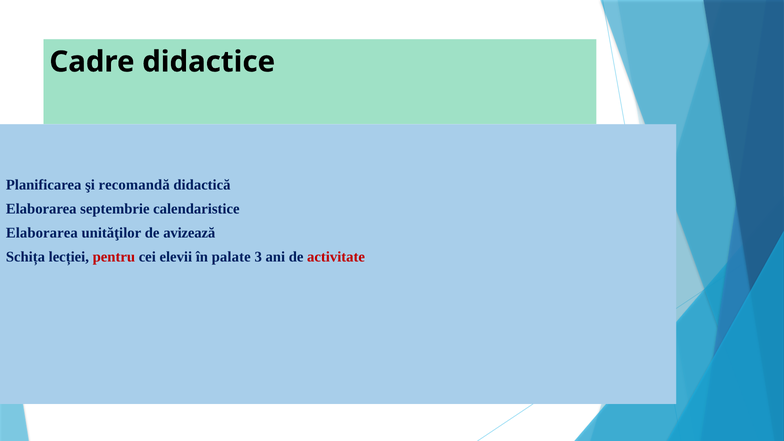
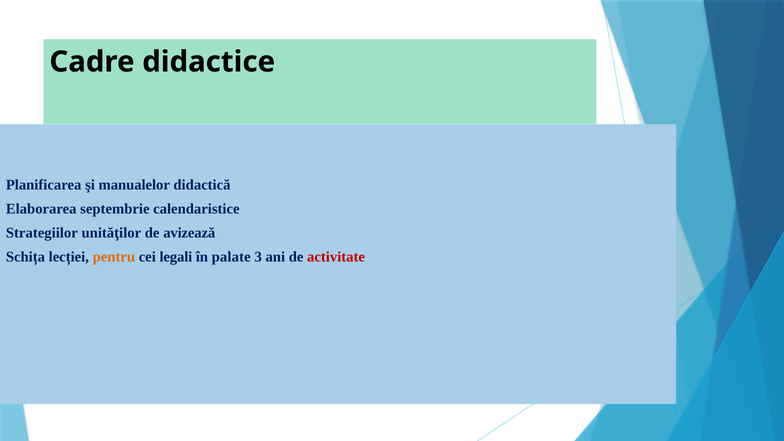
recomandă: recomandă -> manualelor
Elaborarea at (42, 233): Elaborarea -> Strategiilor
pentru colour: red -> orange
elevii: elevii -> legali
